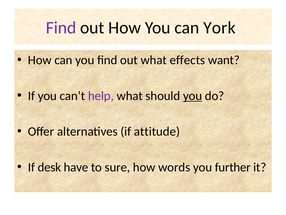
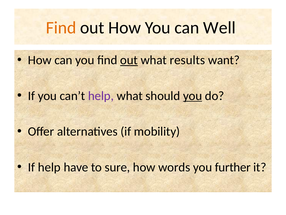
Find at (61, 28) colour: purple -> orange
York: York -> Well
out at (129, 60) underline: none -> present
effects: effects -> results
attitude: attitude -> mobility
If desk: desk -> help
